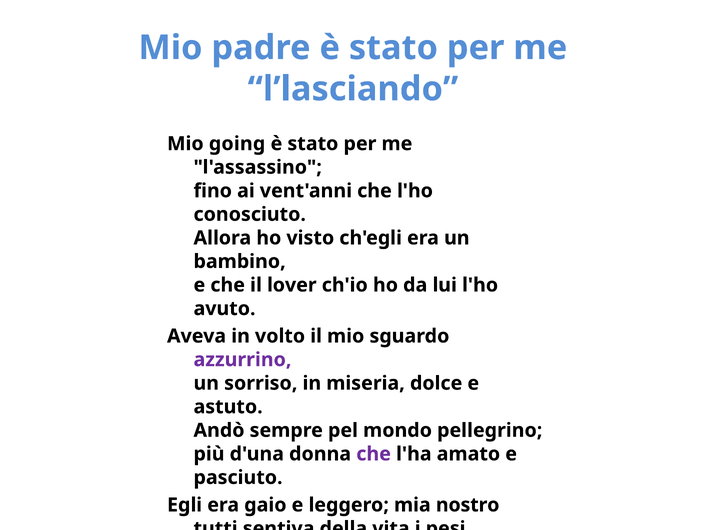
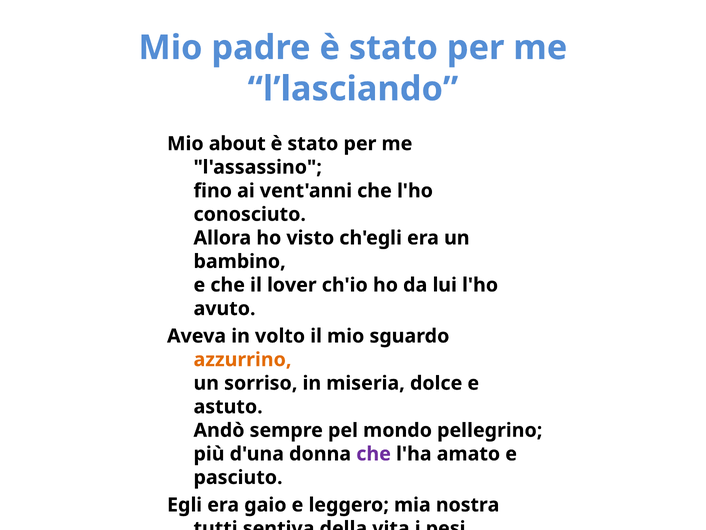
going: going -> about
azzurrino colour: purple -> orange
nostro: nostro -> nostra
